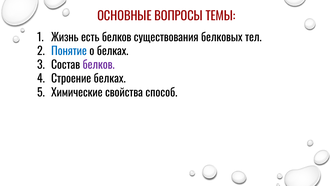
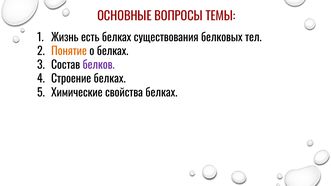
есть белков: белков -> белках
Понятие colour: blue -> orange
свойства способ: способ -> белках
